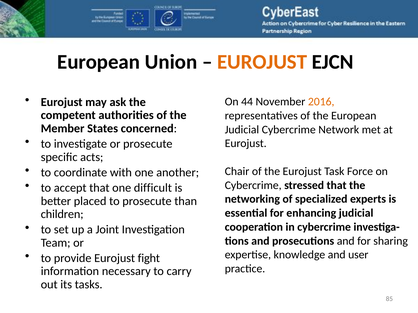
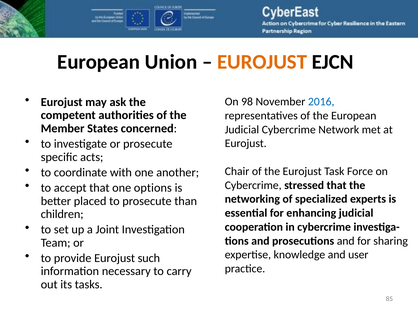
44: 44 -> 98
2016 colour: orange -> blue
difficult: difficult -> options
fight: fight -> such
